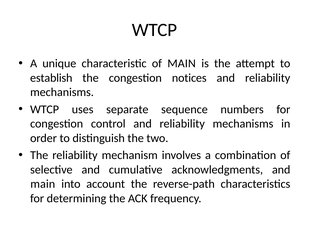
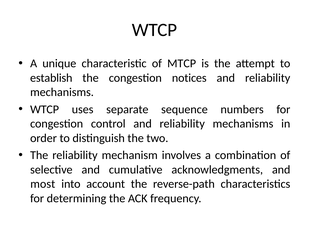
of MAIN: MAIN -> MTCP
main at (43, 185): main -> most
